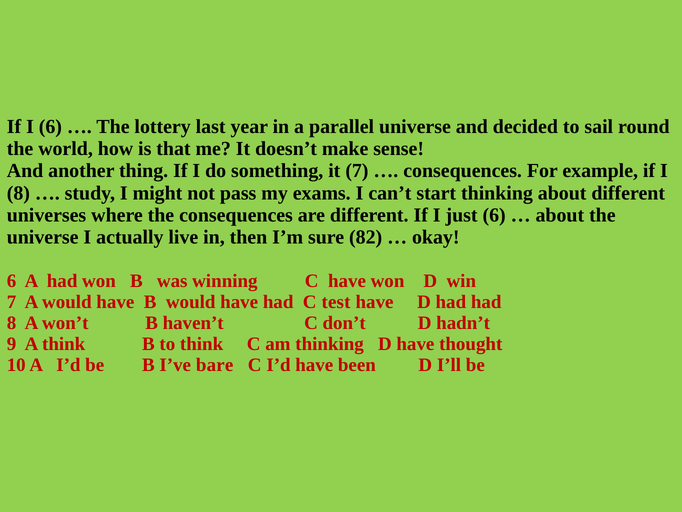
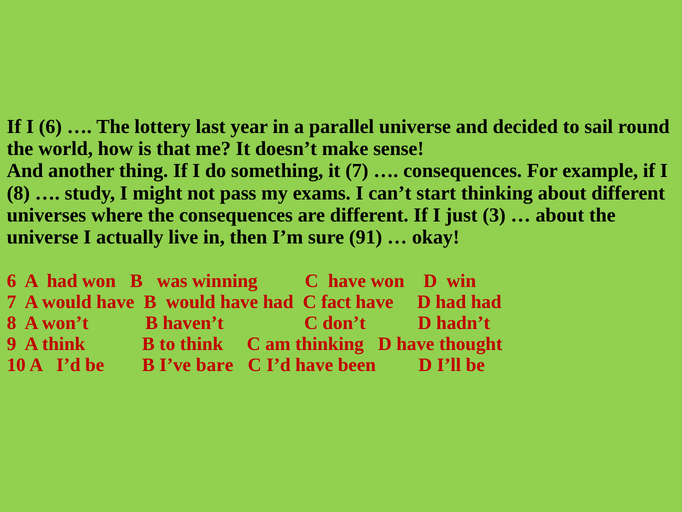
just 6: 6 -> 3
82: 82 -> 91
test: test -> fact
